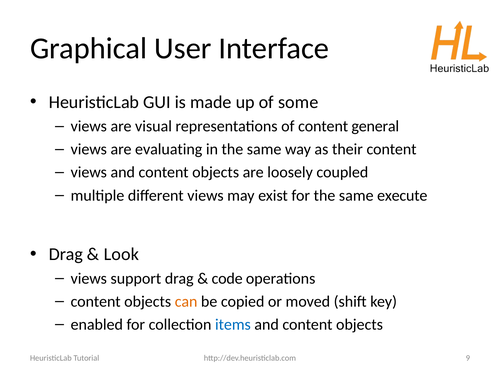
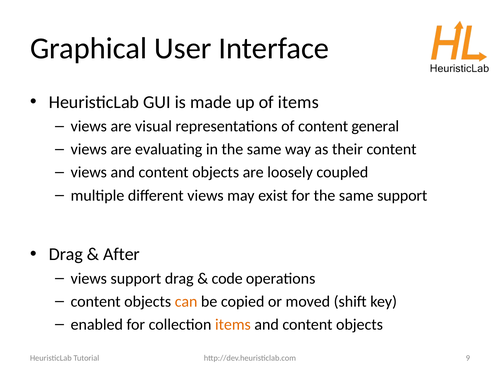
of some: some -> items
same execute: execute -> support
Look: Look -> After
items at (233, 325) colour: blue -> orange
